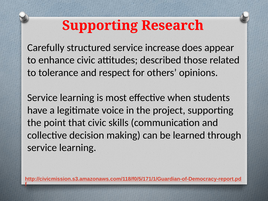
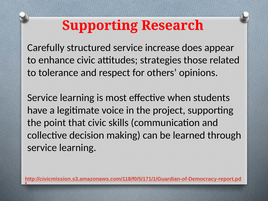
described: described -> strategies
